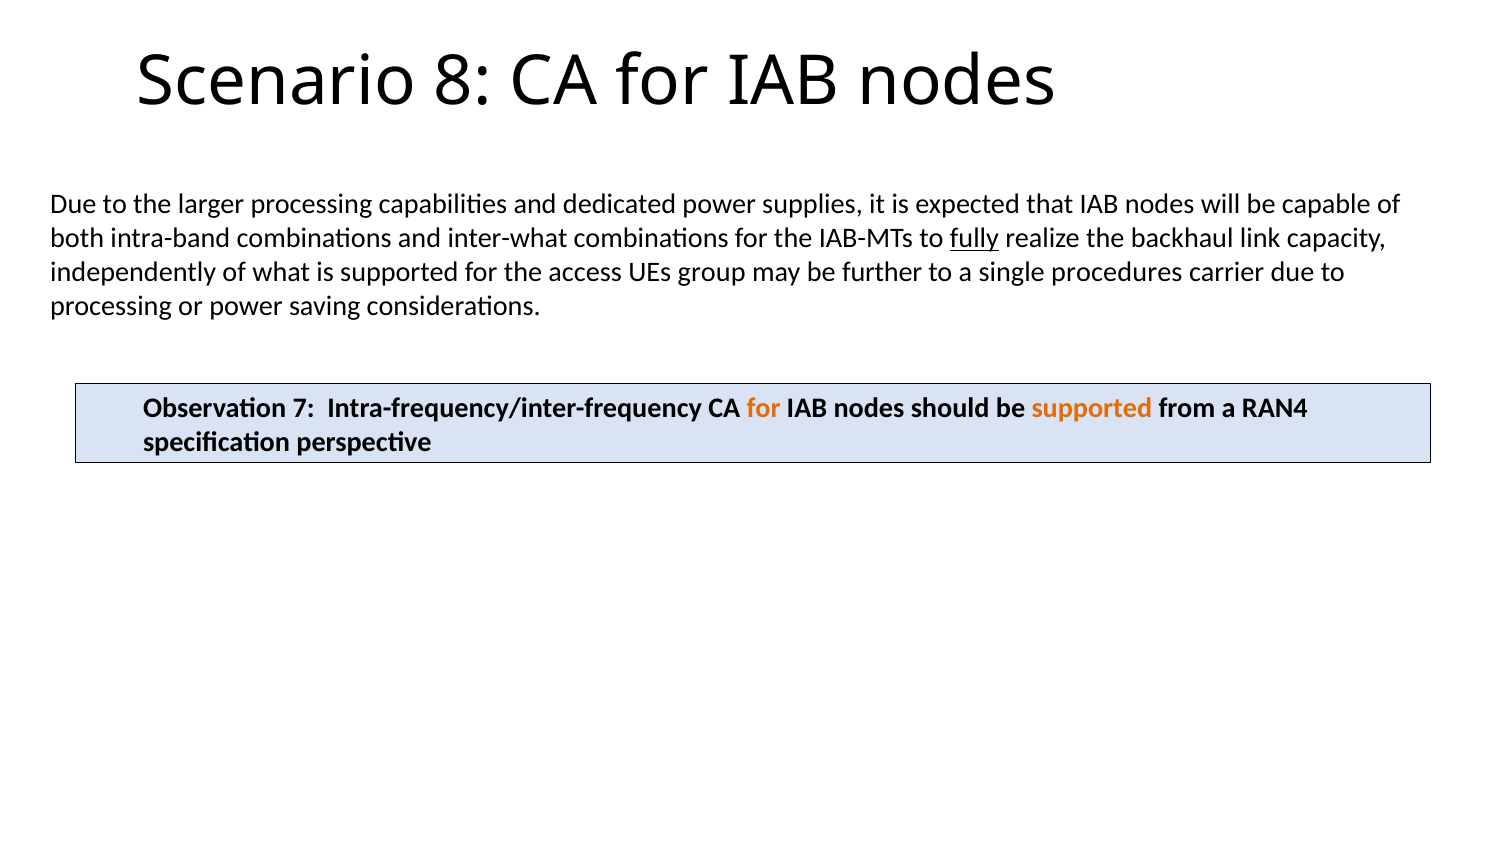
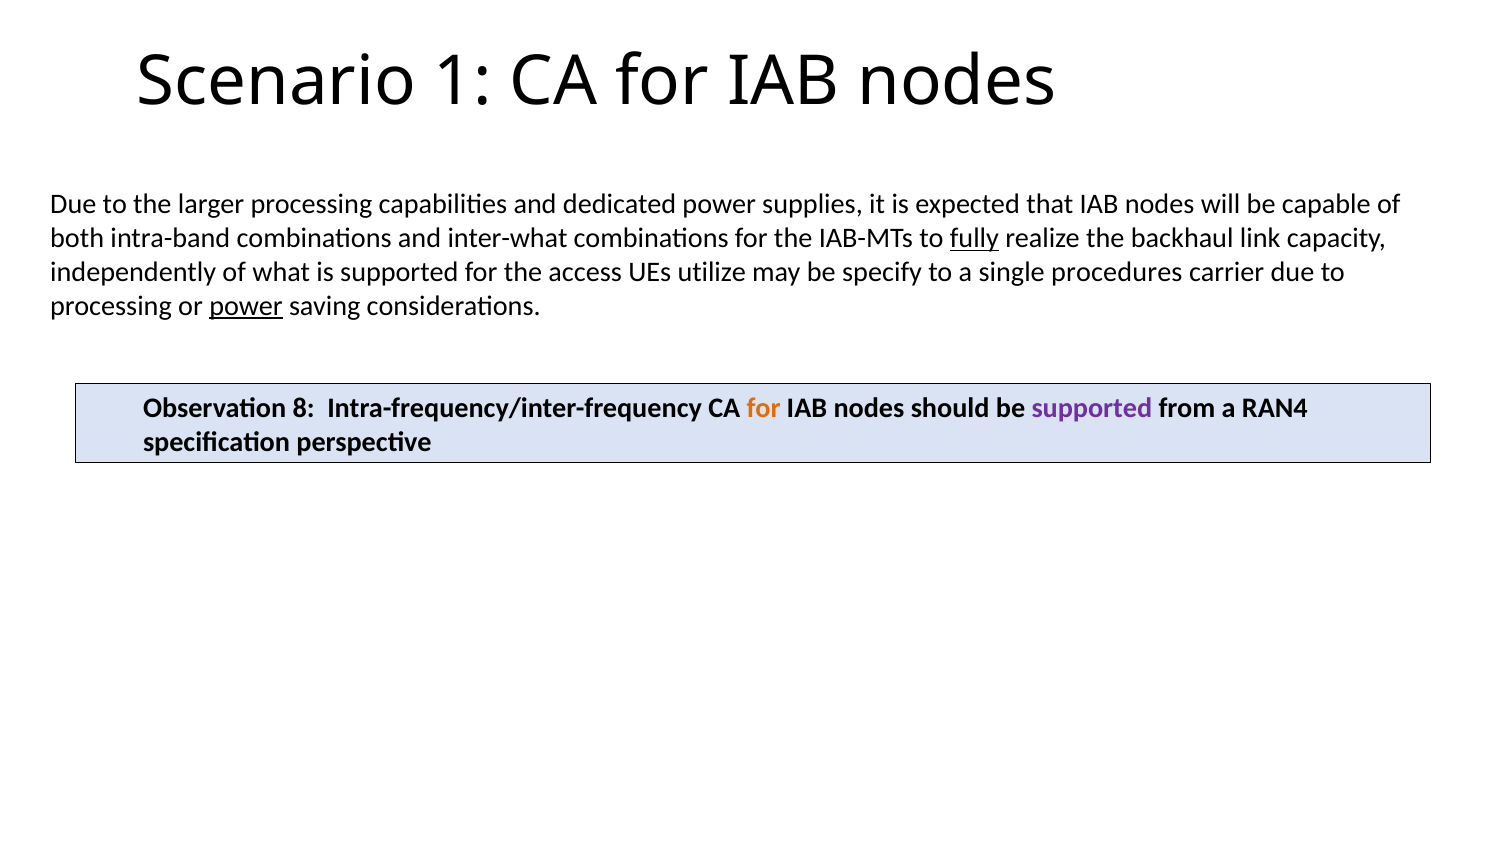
8: 8 -> 1
group: group -> utilize
further: further -> specify
power at (246, 306) underline: none -> present
7: 7 -> 8
supported at (1092, 408) colour: orange -> purple
